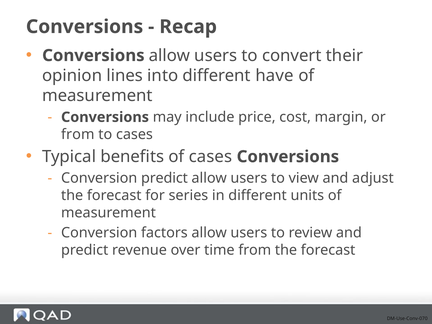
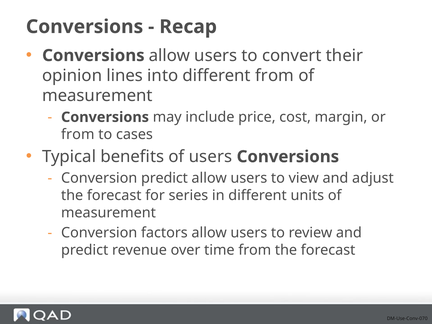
different have: have -> from
of cases: cases -> users
